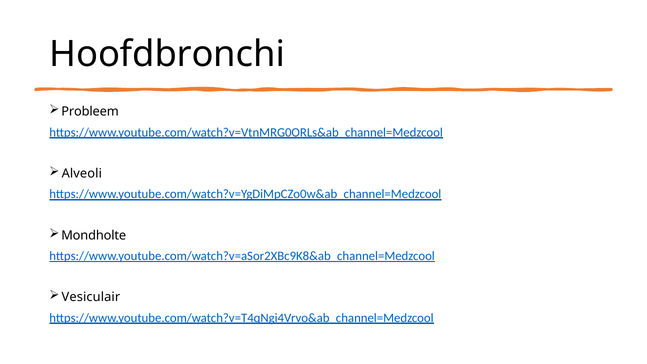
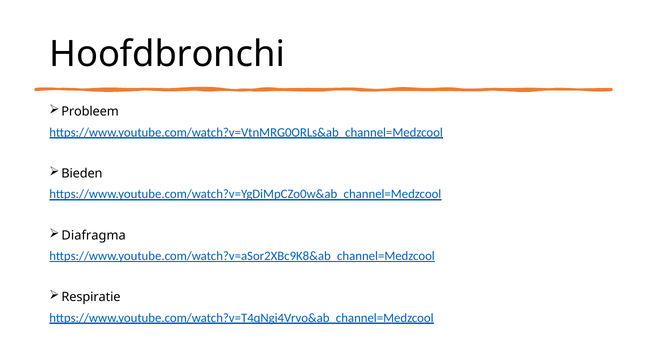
Alveoli: Alveoli -> Bieden
Mondholte: Mondholte -> Diafragma
Vesiculair: Vesiculair -> Respiratie
